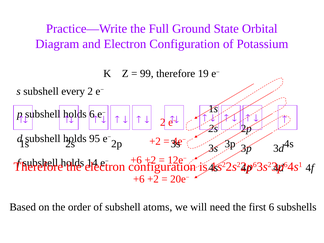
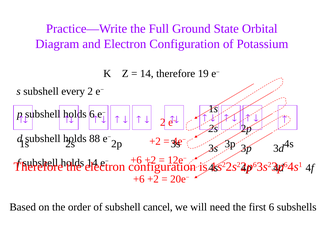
99 at (147, 74): 99 -> 14
95: 95 -> 88
atoms: atoms -> cancel
